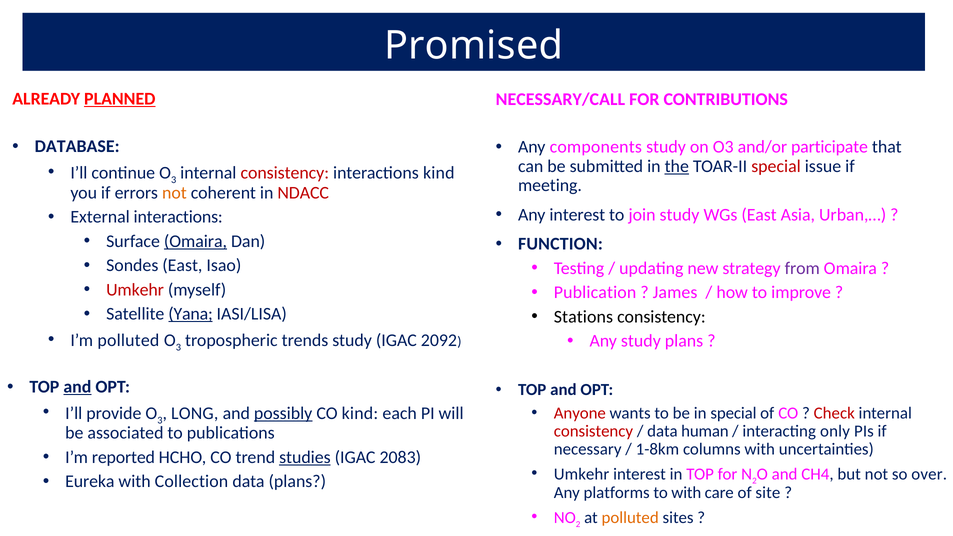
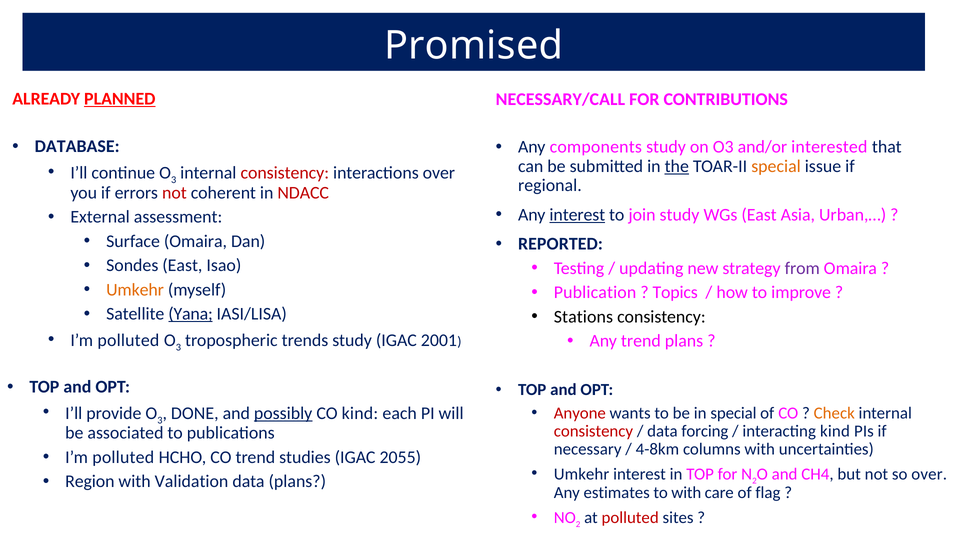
participate: participate -> interested
special at (776, 166) colour: red -> orange
interactions kind: kind -> over
meeting: meeting -> regional
not at (174, 193) colour: orange -> red
interest at (577, 215) underline: none -> present
External interactions: interactions -> assessment
Omaira at (195, 241) underline: present -> none
FUNCTION: FUNCTION -> REPORTED
Umkehr at (135, 290) colour: red -> orange
James: James -> Topics
2092: 2092 -> 2001
Any study: study -> trend
and at (77, 387) underline: present -> none
LONG: LONG -> DONE
Check colour: red -> orange
human: human -> forcing
interacting only: only -> kind
1-8km: 1-8km -> 4-8km
reported at (123, 457): reported -> polluted
studies underline: present -> none
2083: 2083 -> 2055
Eureka: Eureka -> Region
Collection: Collection -> Validation
platforms: platforms -> estimates
site: site -> flag
polluted at (630, 518) colour: orange -> red
